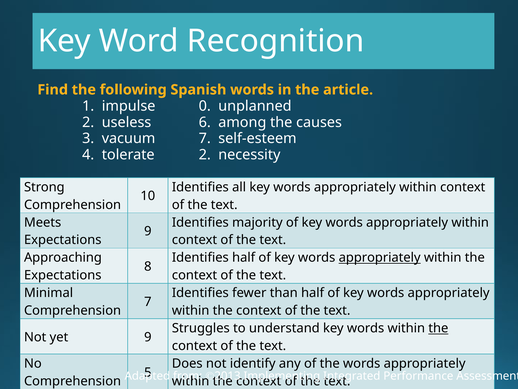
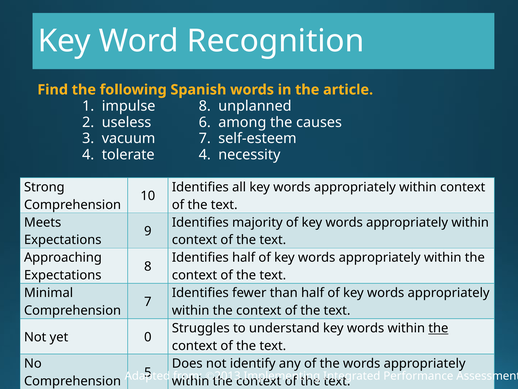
impulse 0: 0 -> 8
tolerate 2: 2 -> 4
appropriately at (380, 257) underline: present -> none
yet 9: 9 -> 0
